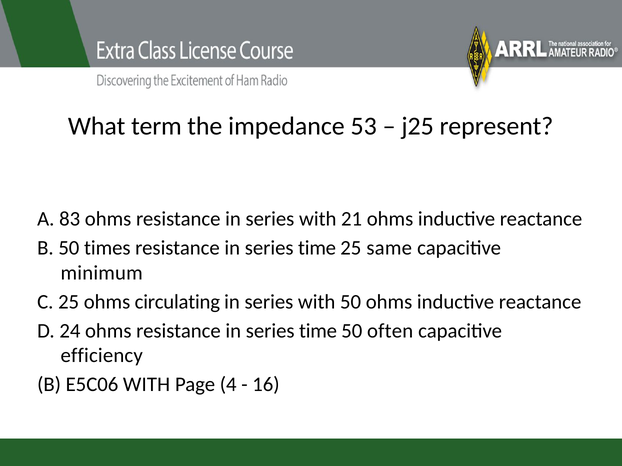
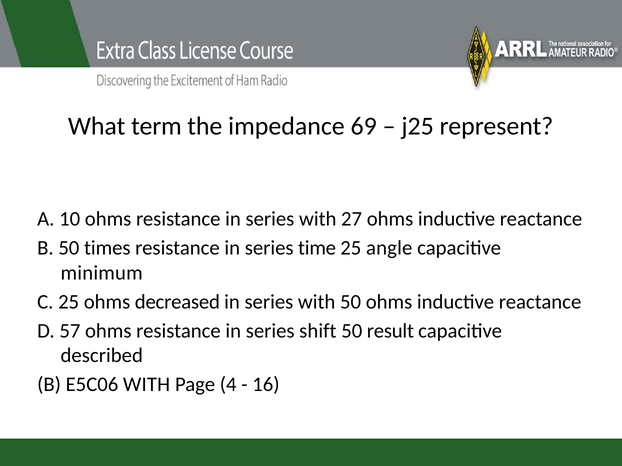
53: 53 -> 69
83: 83 -> 10
21: 21 -> 27
same: same -> angle
circulating: circulating -> decreased
24: 24 -> 57
time at (318, 331): time -> shift
often: often -> result
efficiency: efficiency -> described
